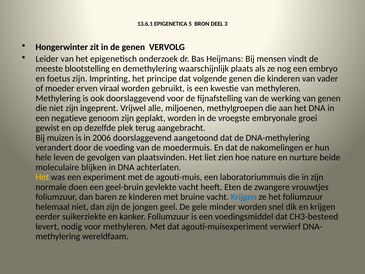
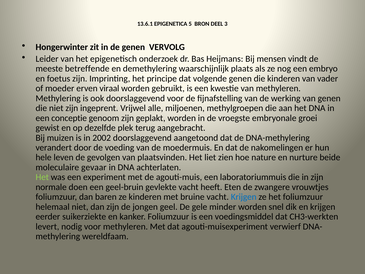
blootstelling: blootstelling -> betreffende
negatieve: negatieve -> conceptie
2006: 2006 -> 2002
blijken: blijken -> gevaar
Het at (42, 177) colour: yellow -> light green
CH3-besteed: CH3-besteed -> CH3-werkten
